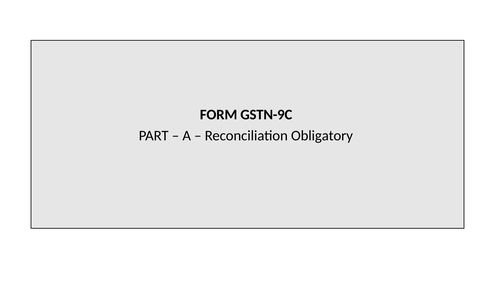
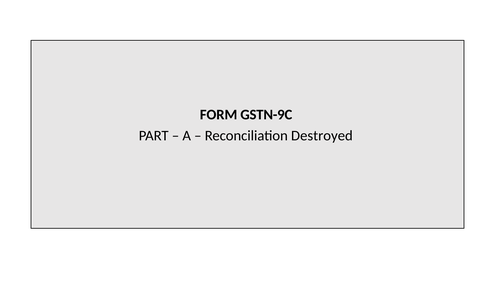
Obligatory: Obligatory -> Destroyed
